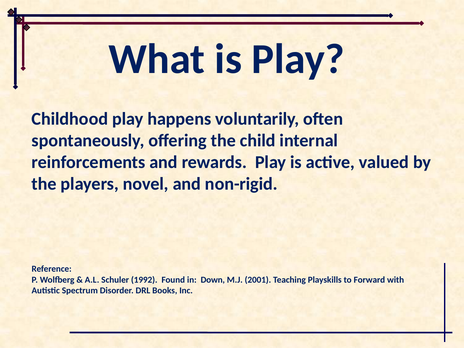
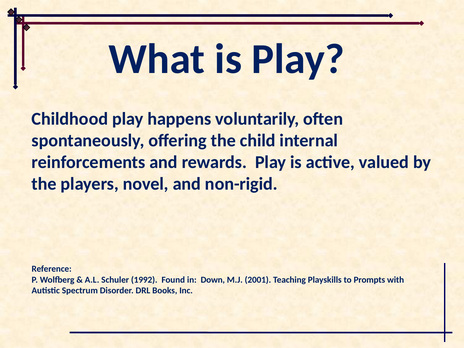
Forward: Forward -> Prompts
